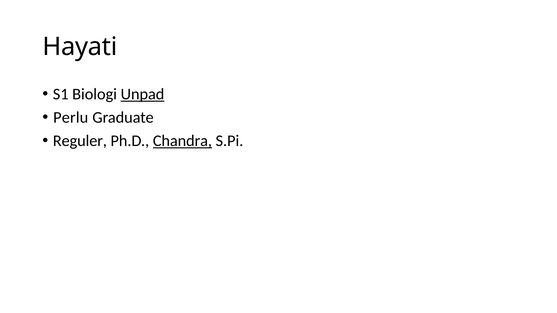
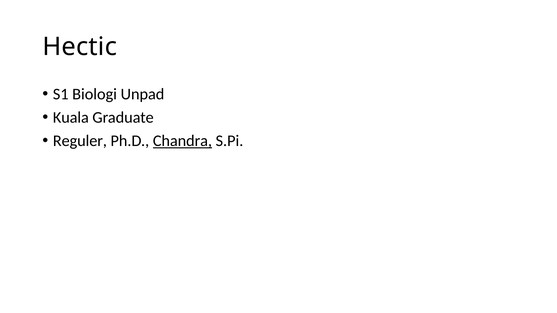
Hayati: Hayati -> Hectic
Unpad underline: present -> none
Perlu: Perlu -> Kuala
